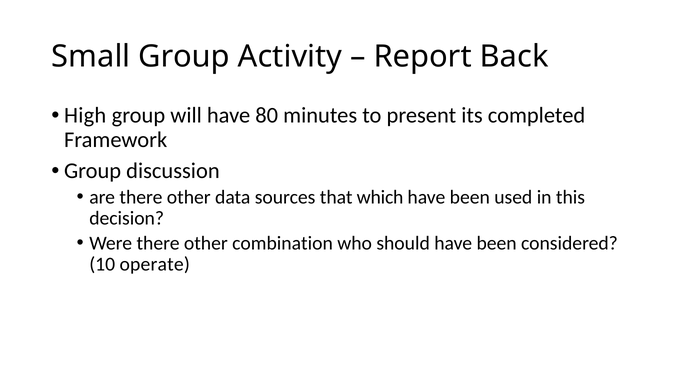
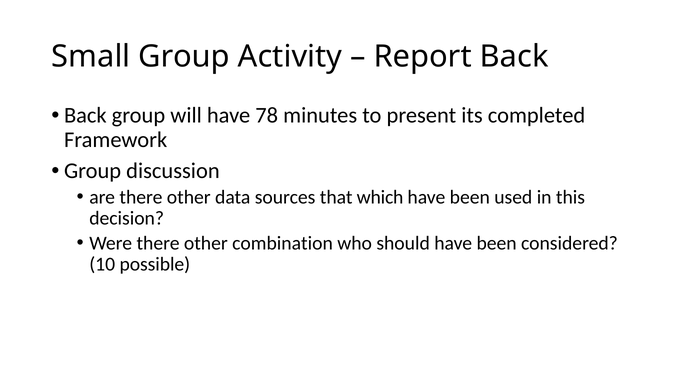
High at (85, 115): High -> Back
80: 80 -> 78
operate: operate -> possible
